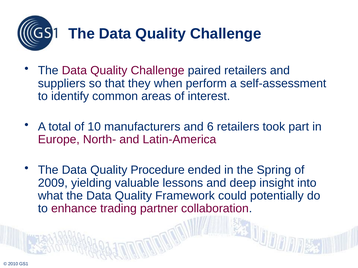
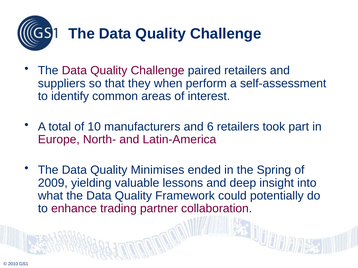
Procedure: Procedure -> Minimises
